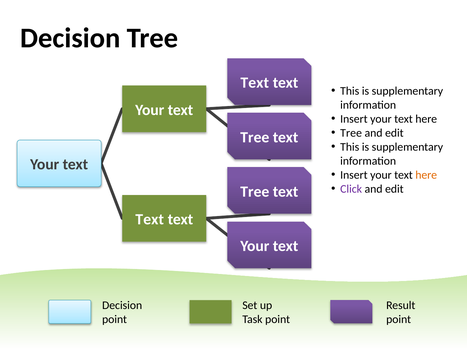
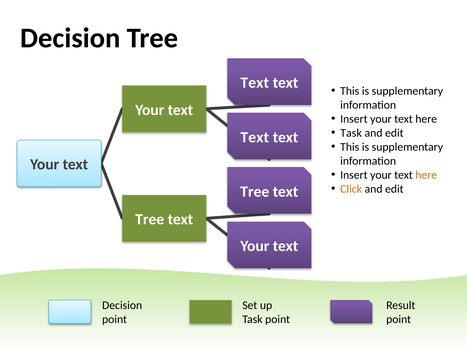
Tree at (351, 133): Tree -> Task
Tree at (255, 137): Tree -> Text
Click colour: purple -> orange
Text at (150, 220): Text -> Tree
